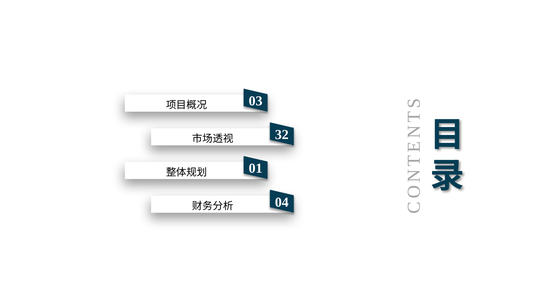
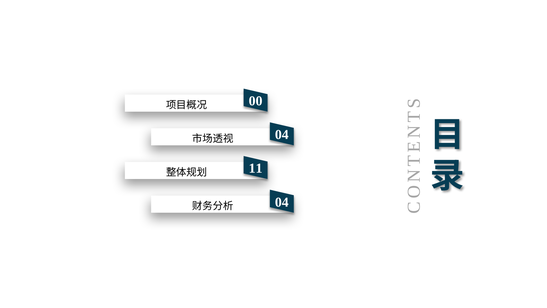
03: 03 -> 00
32 at (282, 135): 32 -> 04
01: 01 -> 11
